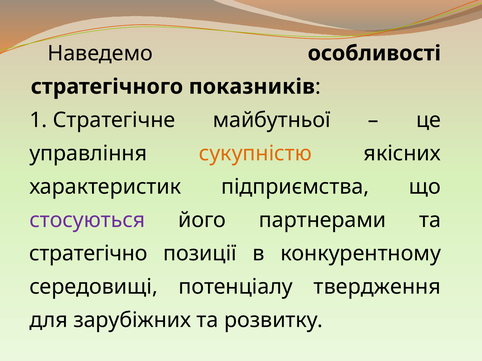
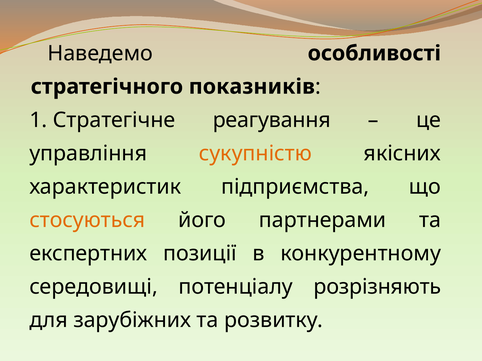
майбутньої: майбутньої -> реагування
стосуються colour: purple -> orange
стратегічно: стратегічно -> експертних
твердження: твердження -> розрізняють
